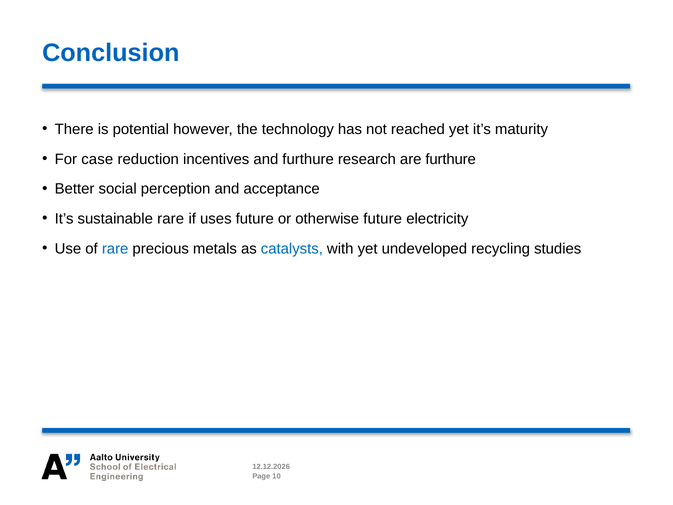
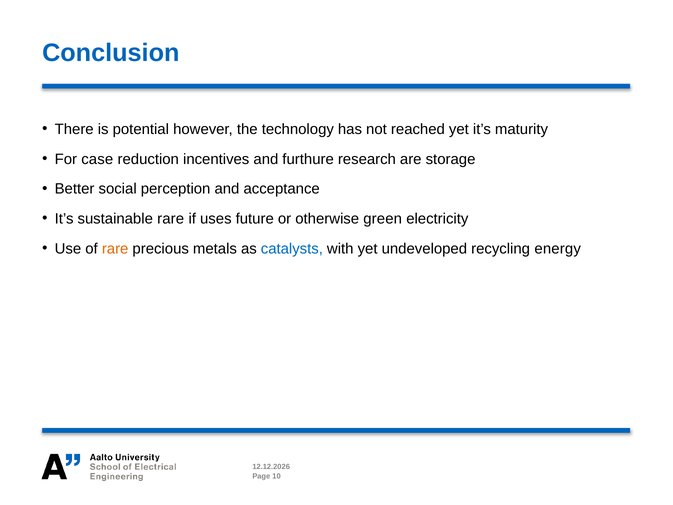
are furthure: furthure -> storage
otherwise future: future -> green
rare at (115, 249) colour: blue -> orange
studies: studies -> energy
